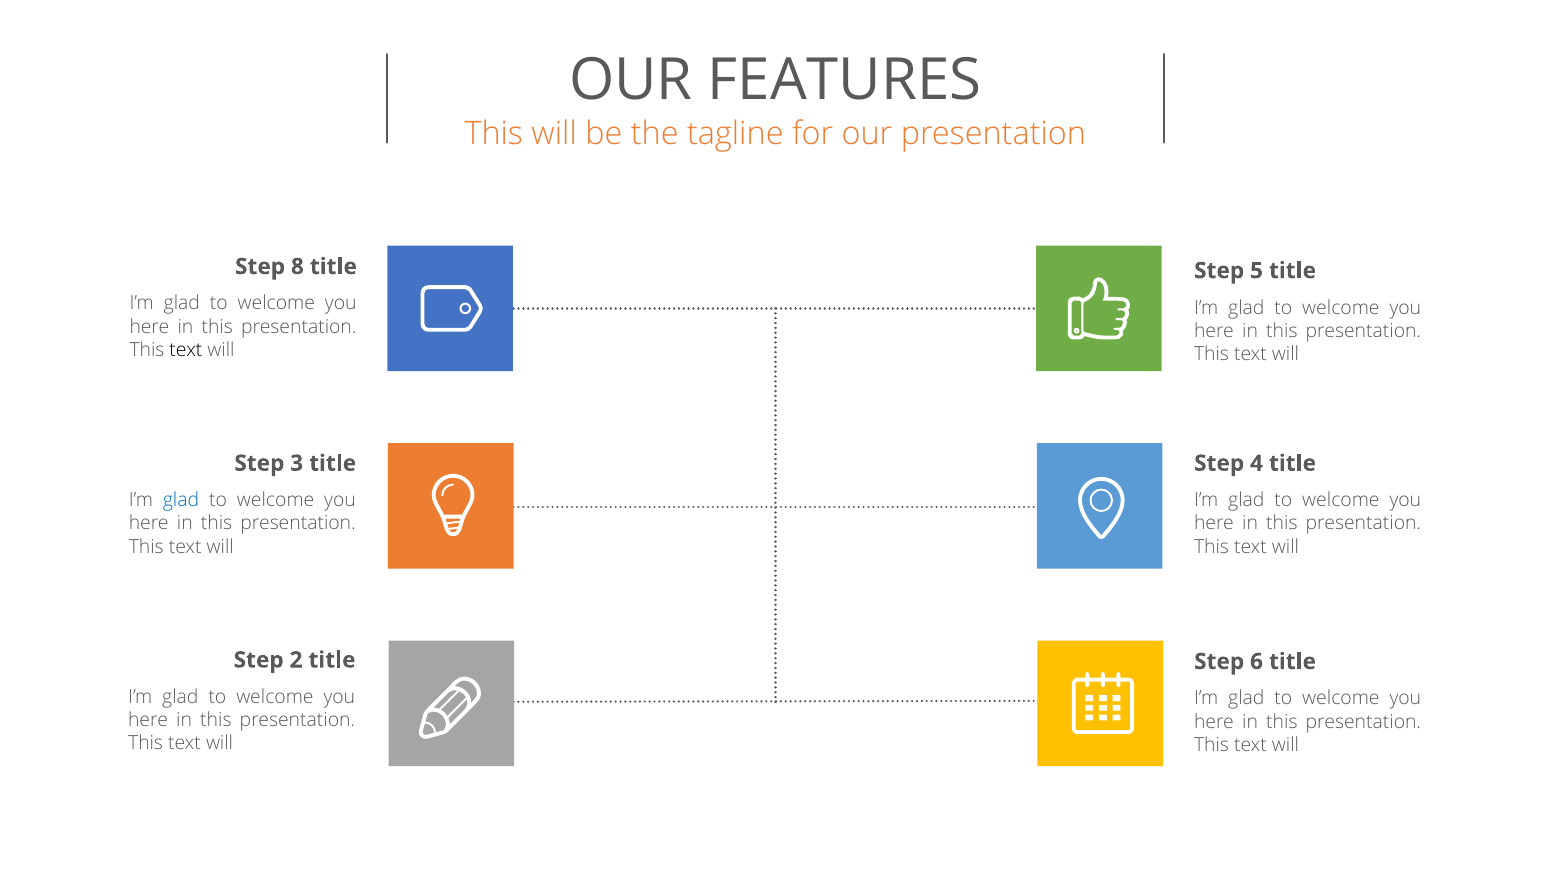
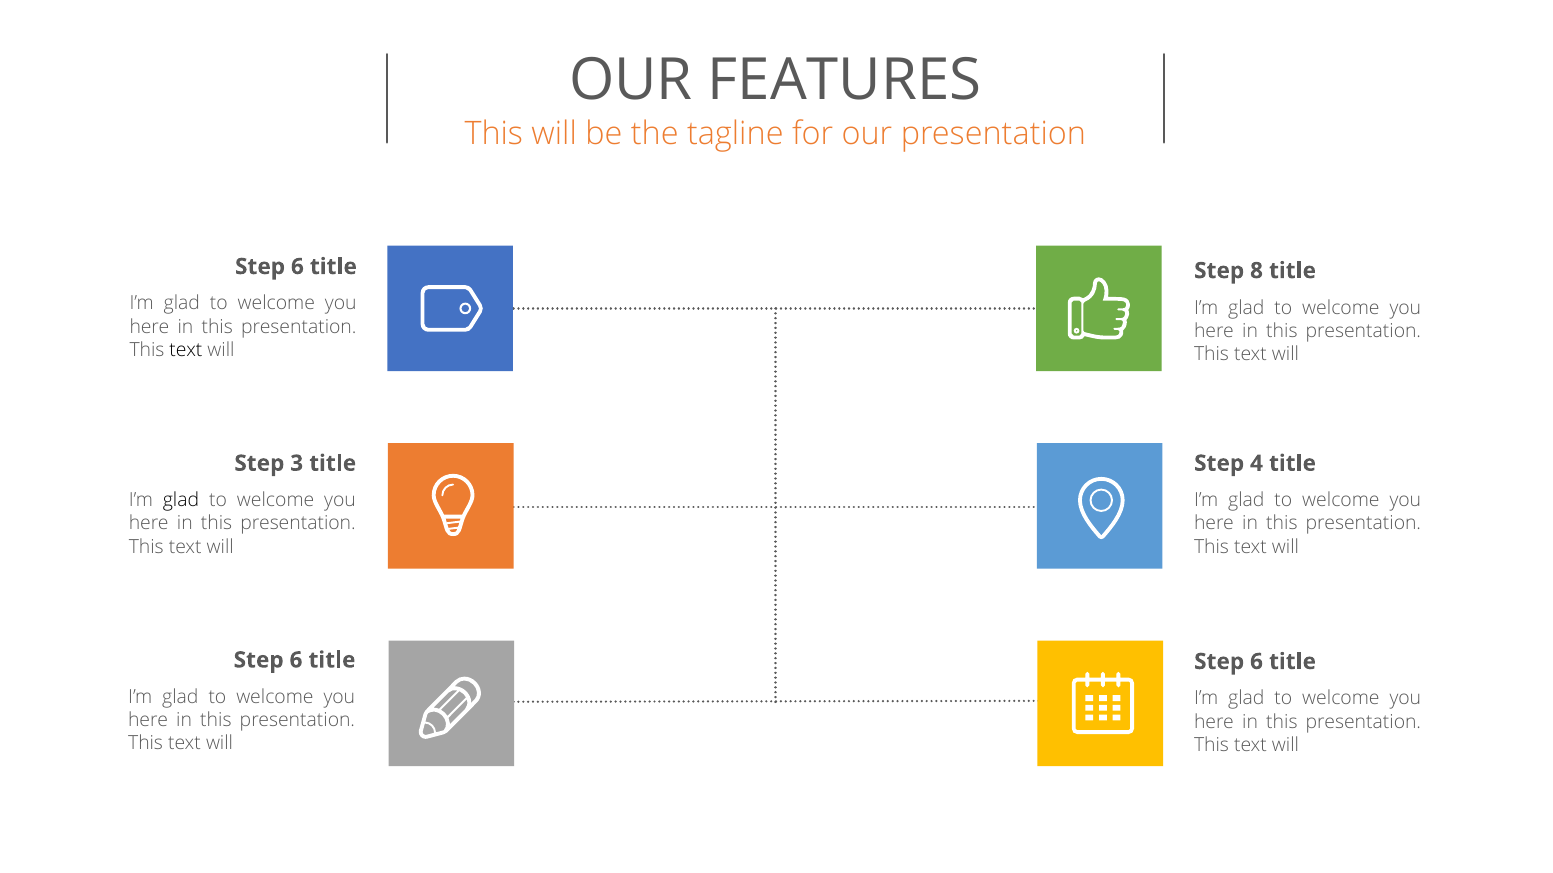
8 at (297, 267): 8 -> 6
5: 5 -> 8
glad at (181, 501) colour: blue -> black
2 at (296, 660): 2 -> 6
